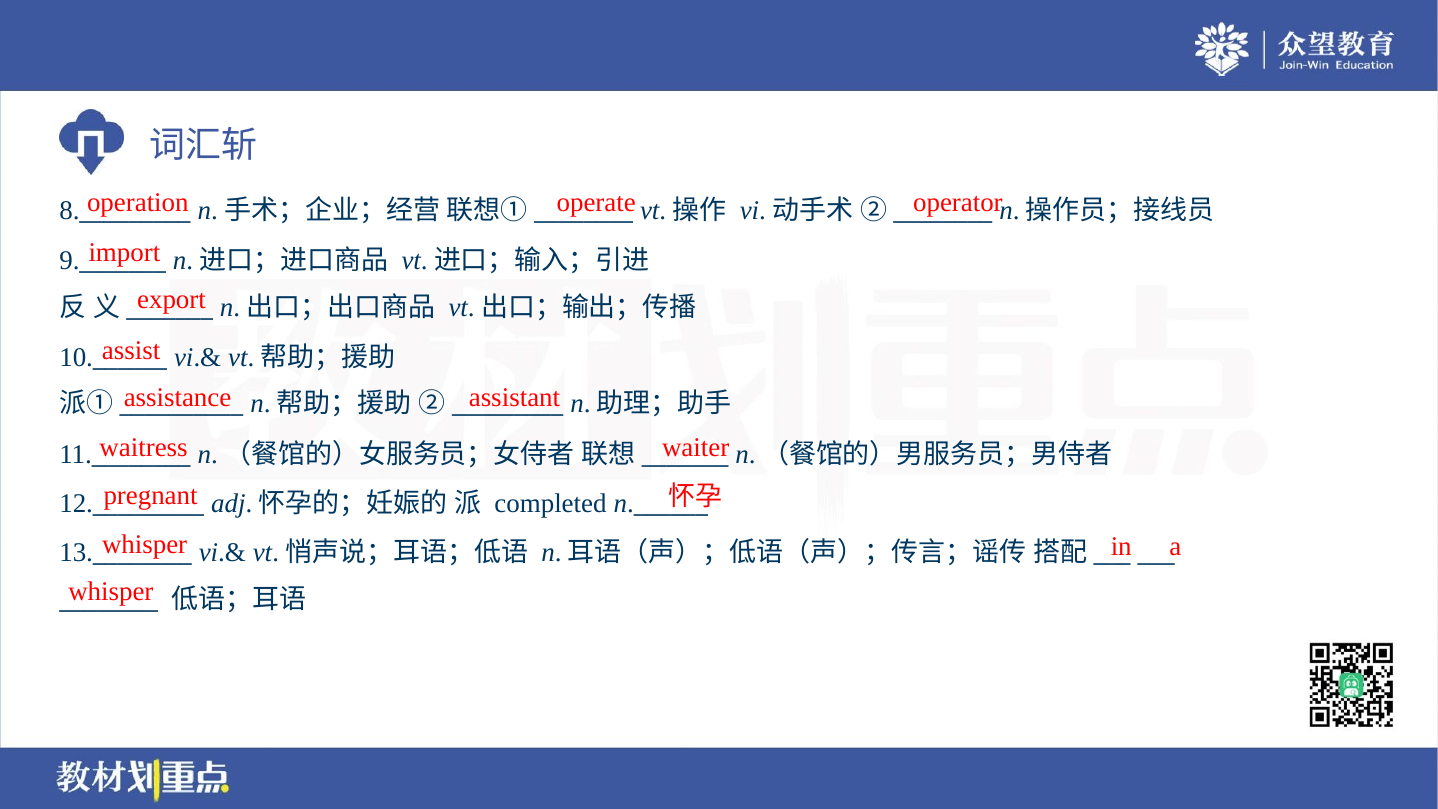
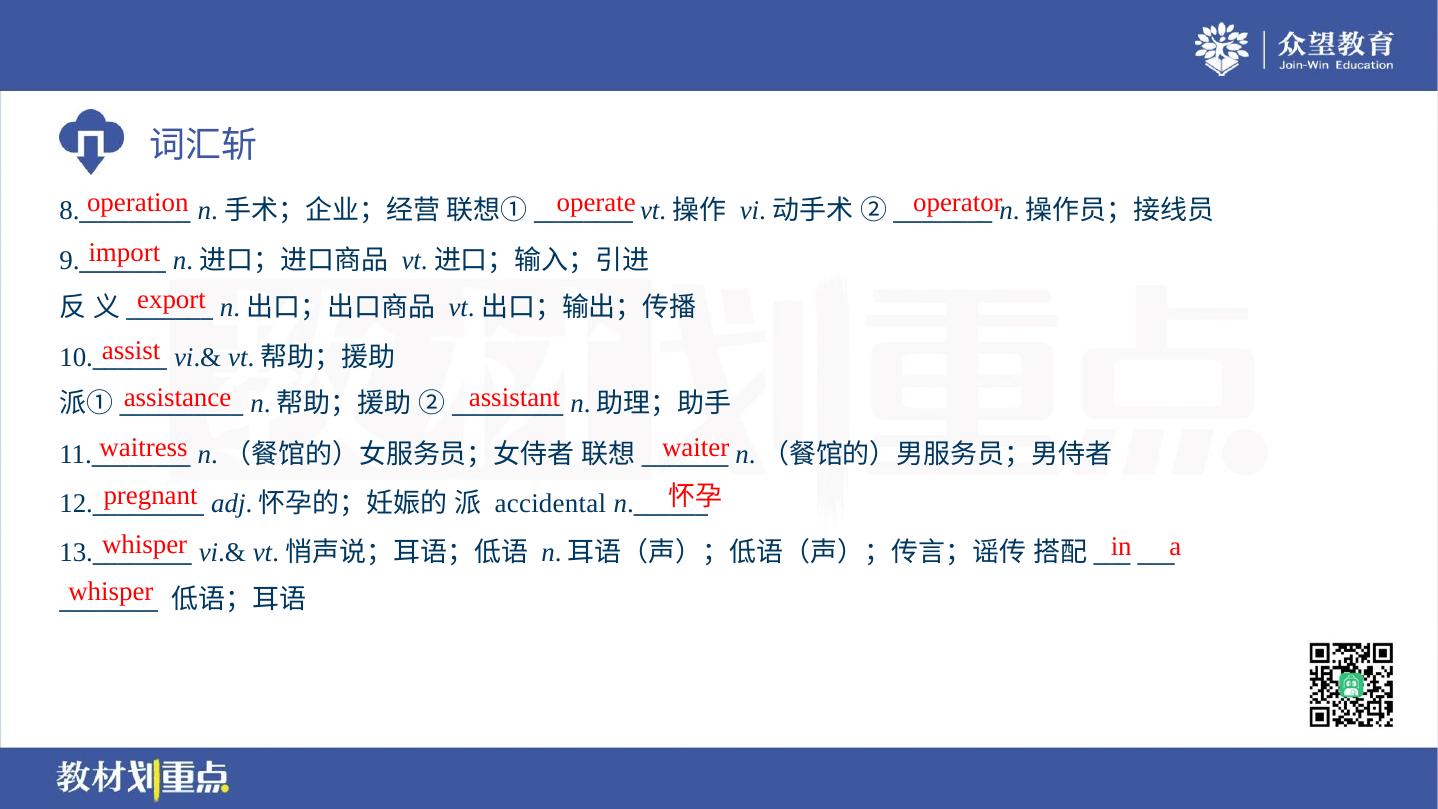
completed: completed -> accidental
